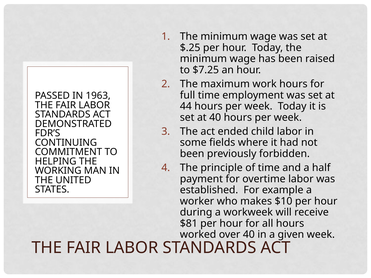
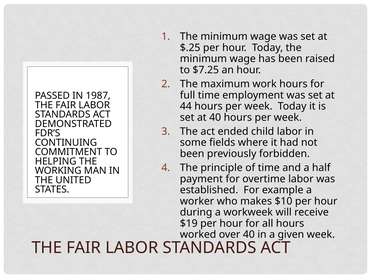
1963: 1963 -> 1987
$81: $81 -> $19
